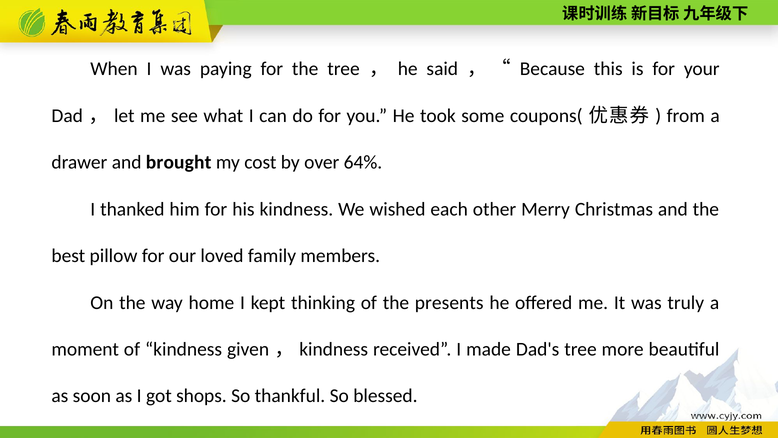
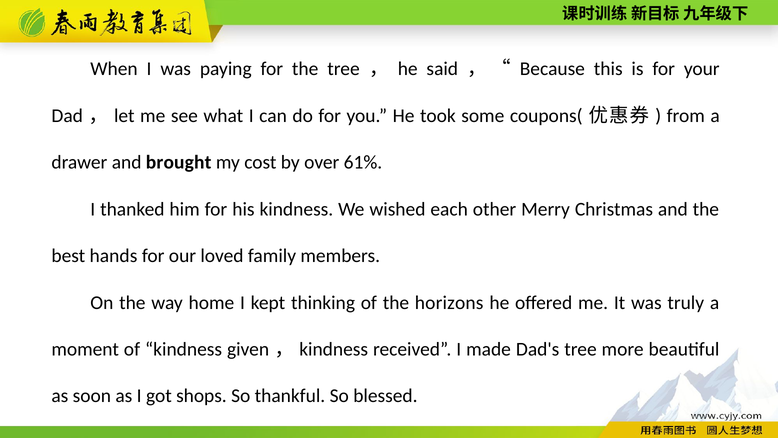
64%: 64% -> 61%
pillow: pillow -> hands
presents: presents -> horizons
